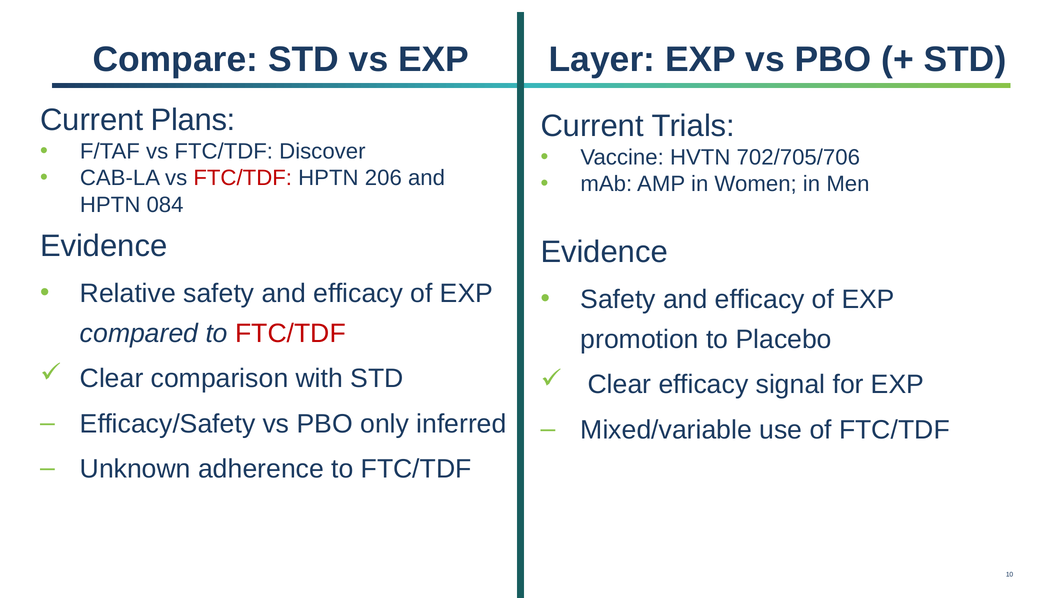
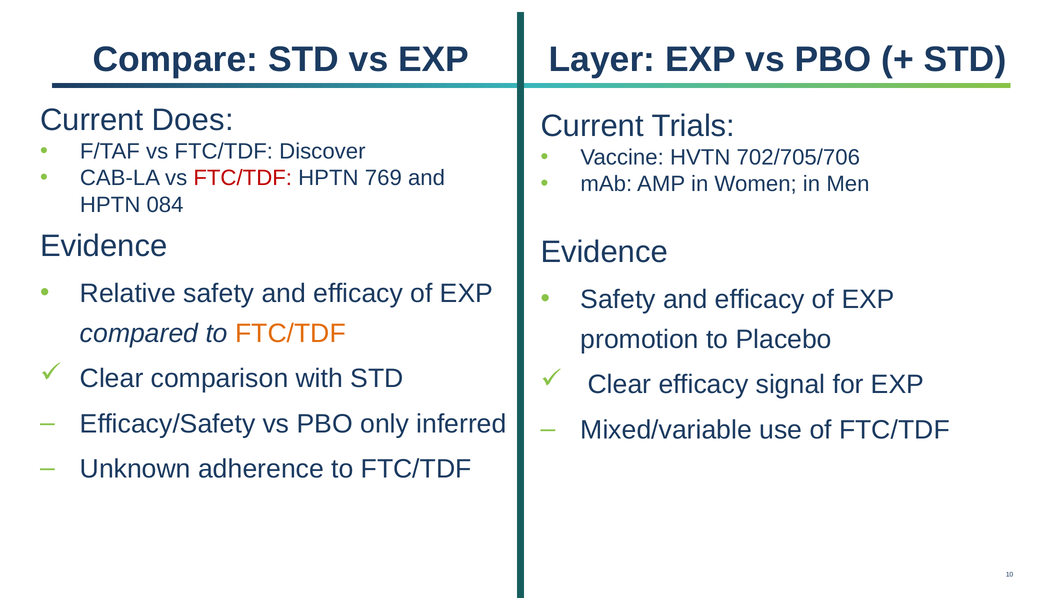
Plans: Plans -> Does
206: 206 -> 769
FTC/TDF at (290, 334) colour: red -> orange
